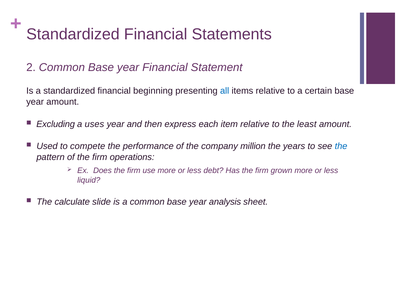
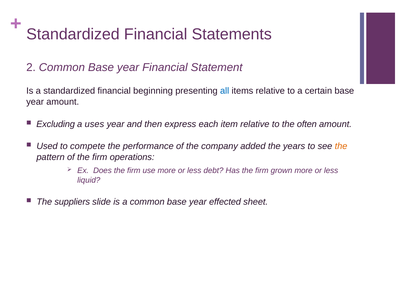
least: least -> often
million: million -> added
the at (341, 146) colour: blue -> orange
calculate: calculate -> suppliers
analysis: analysis -> effected
